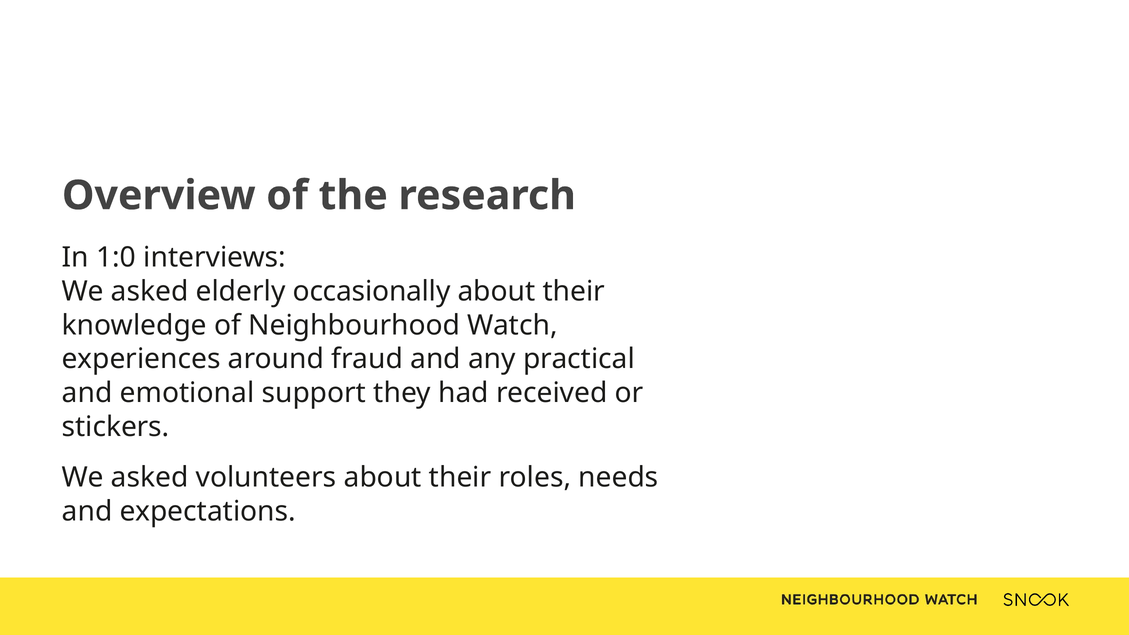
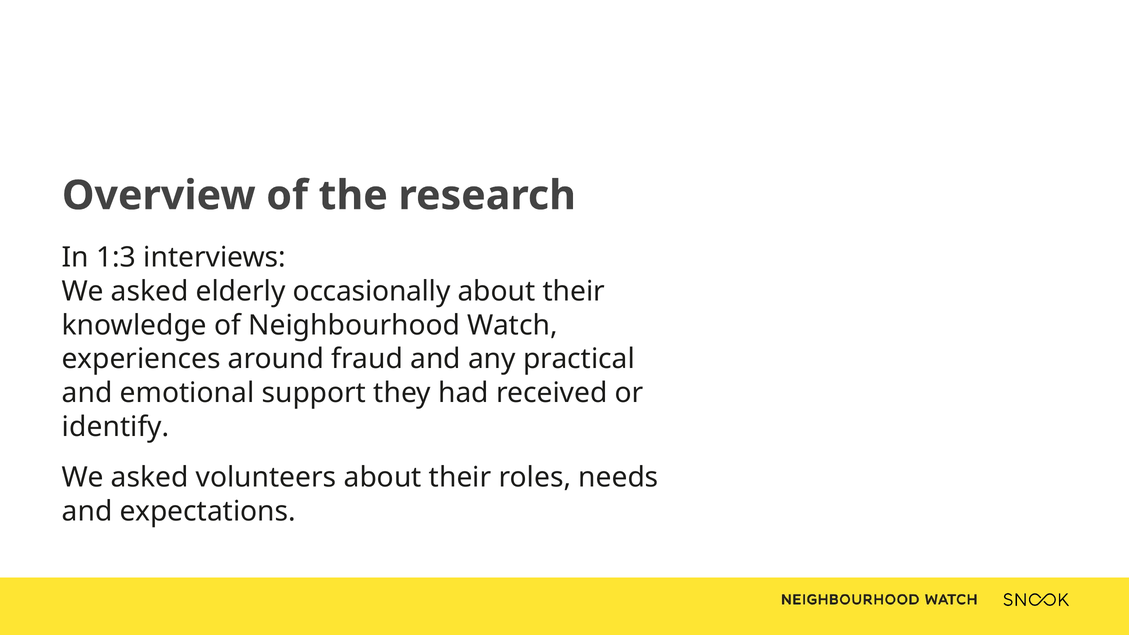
1:0: 1:0 -> 1:3
stickers: stickers -> identify
